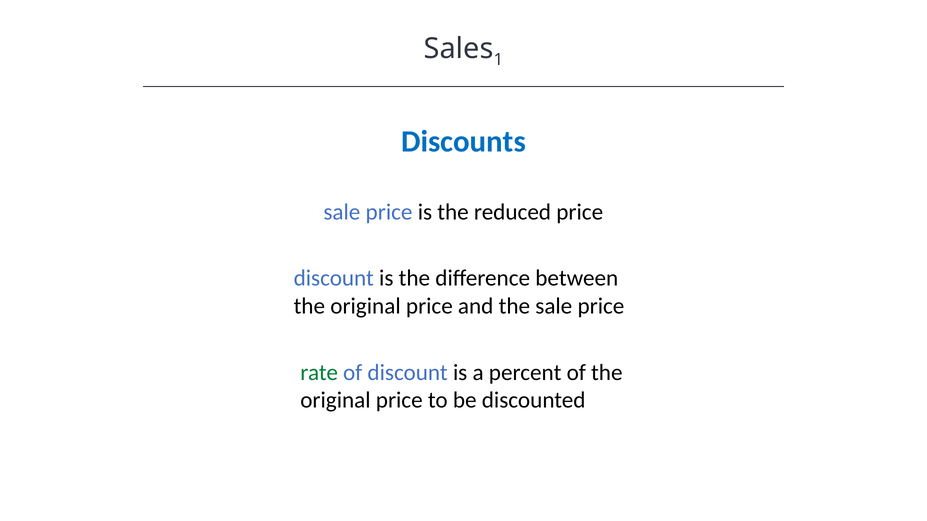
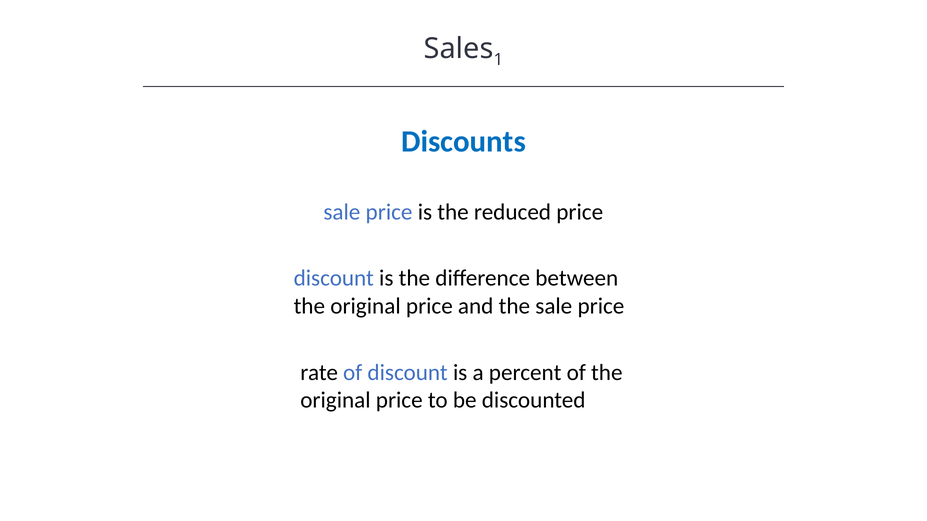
rate colour: green -> black
